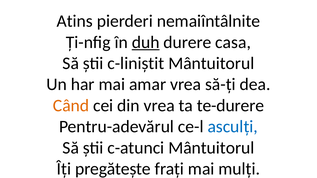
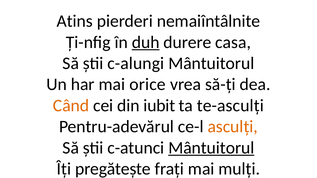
c-liniștit: c-liniștit -> c-alungi
amar: amar -> orice
din vrea: vrea -> iubit
te-durere: te-durere -> te-asculți
asculți colour: blue -> orange
Mântuitorul at (211, 148) underline: none -> present
